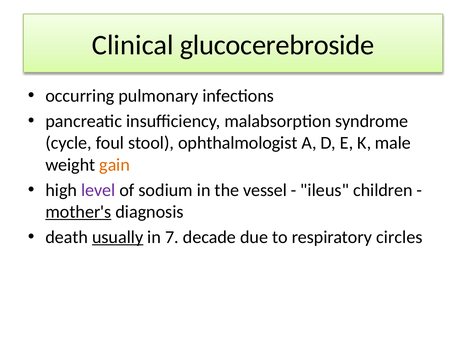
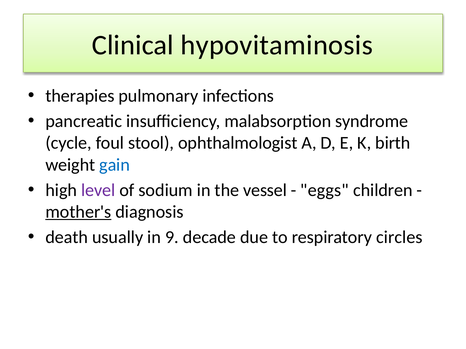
glucocerebroside: glucocerebroside -> hypovitaminosis
occurring: occurring -> therapies
male: male -> birth
gain colour: orange -> blue
ileus: ileus -> eggs
usually underline: present -> none
7: 7 -> 9
